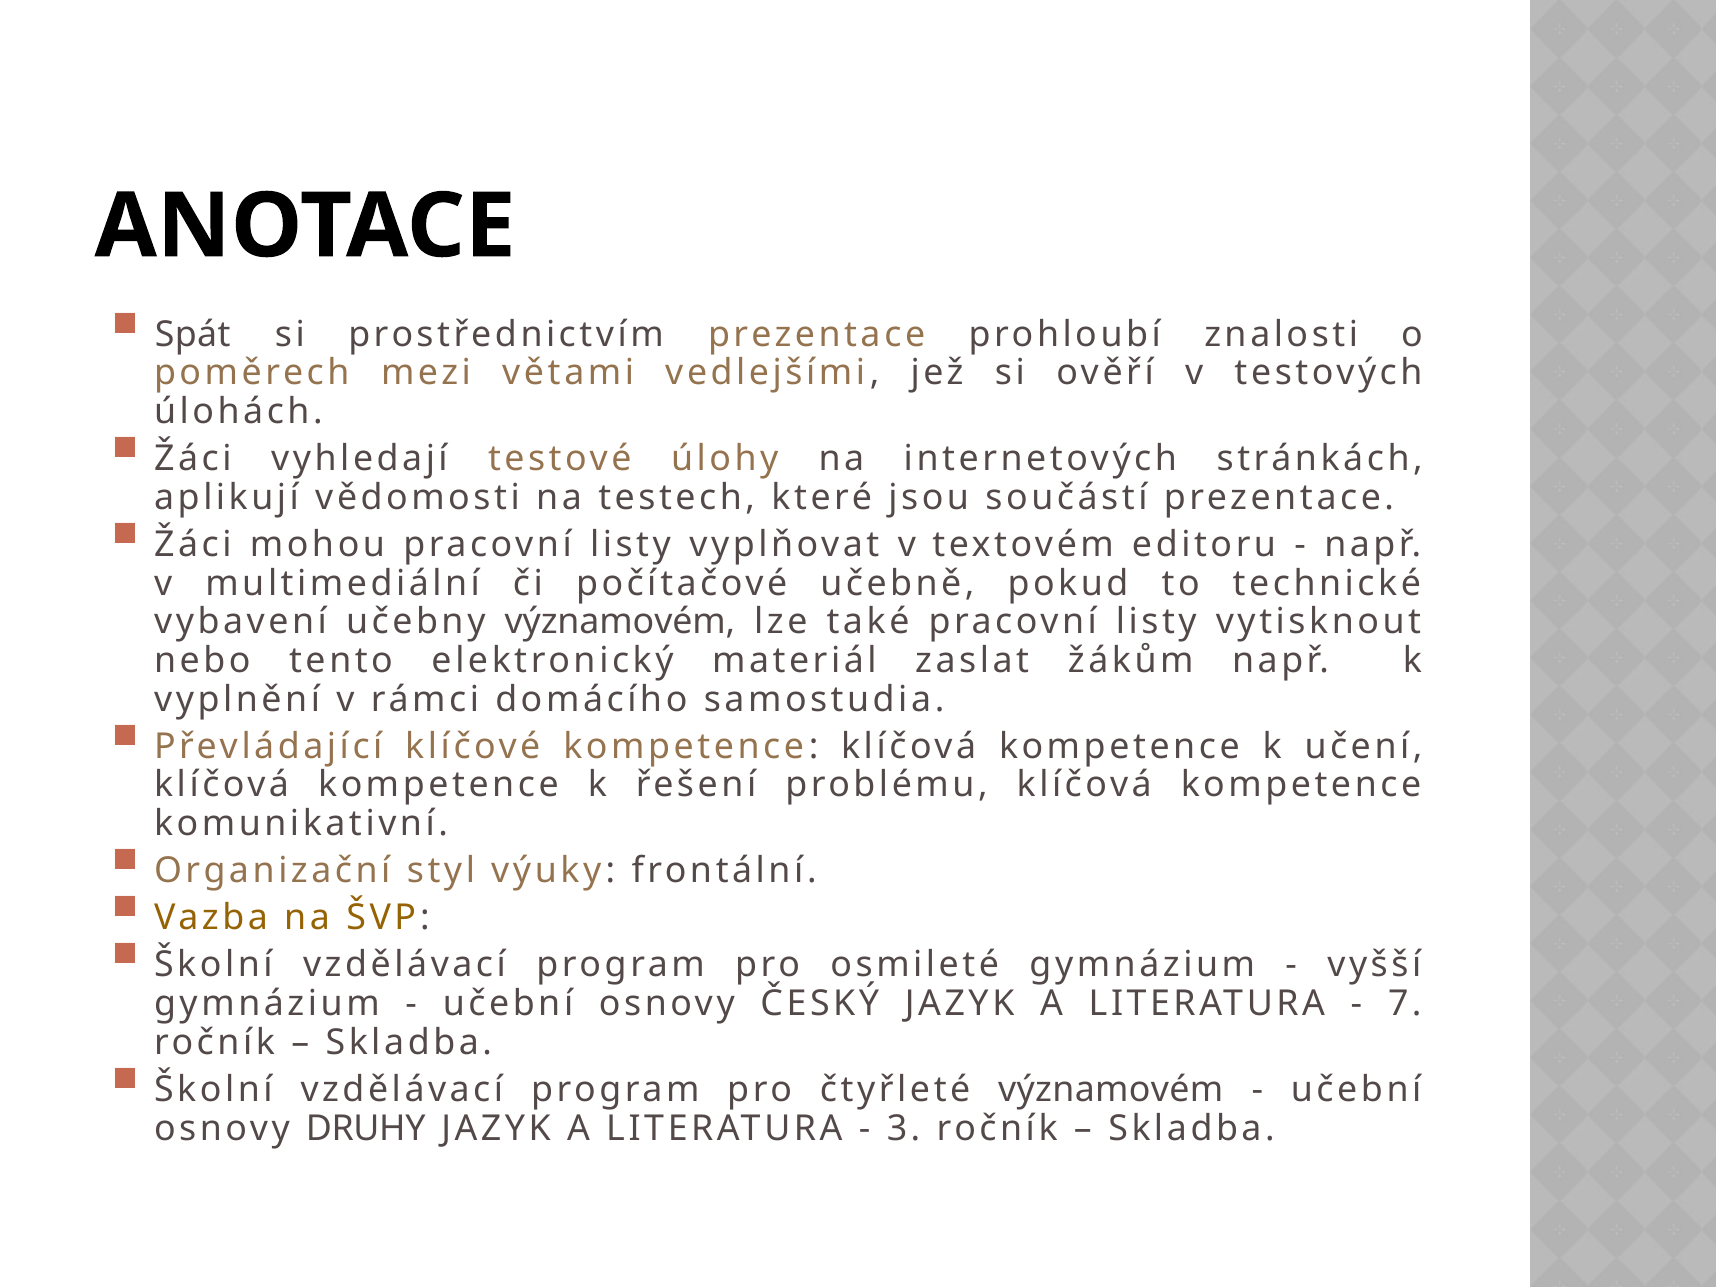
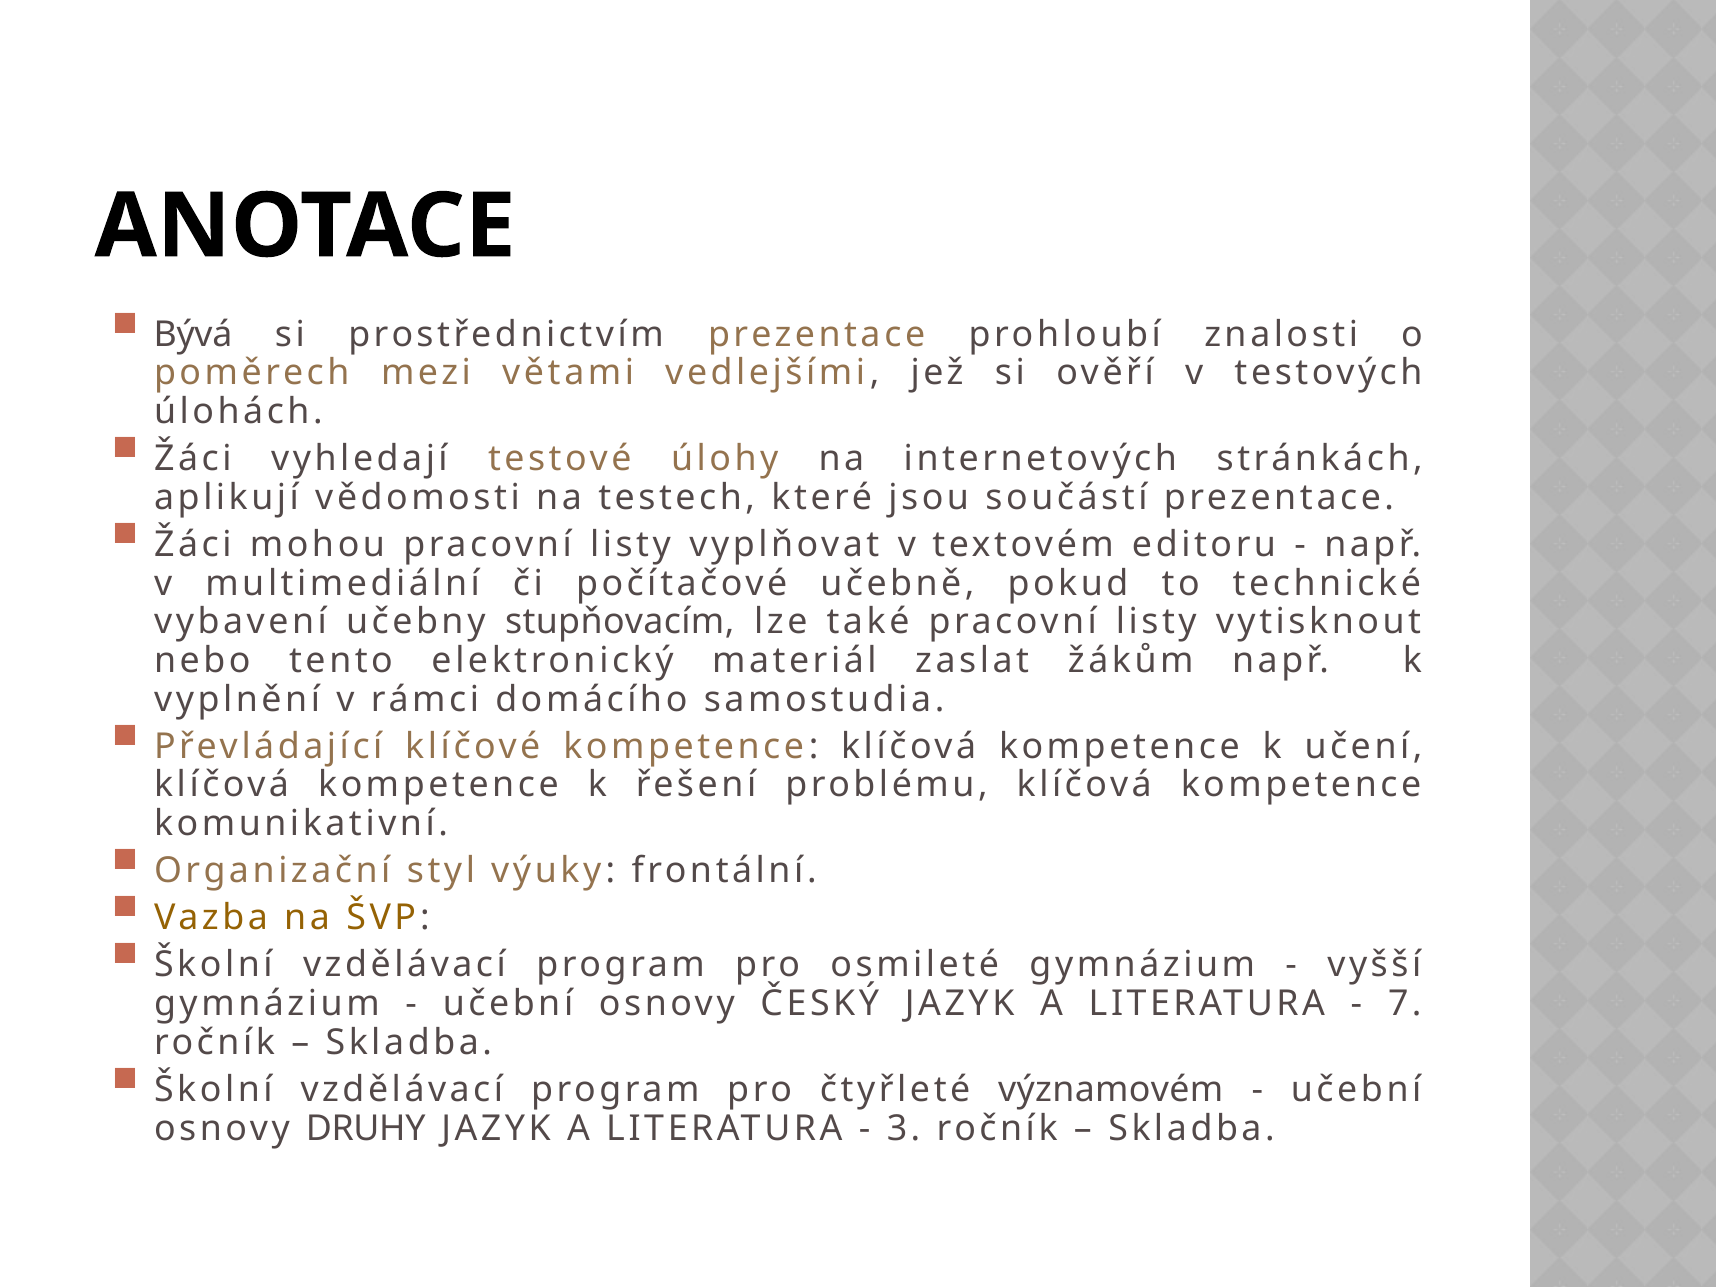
Spát: Spát -> Bývá
učebny významovém: významovém -> stupňovacím
